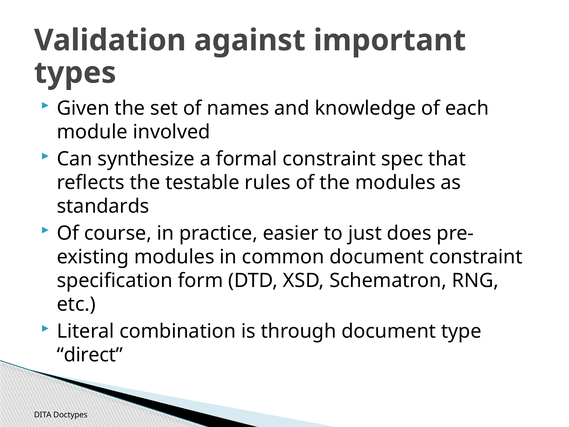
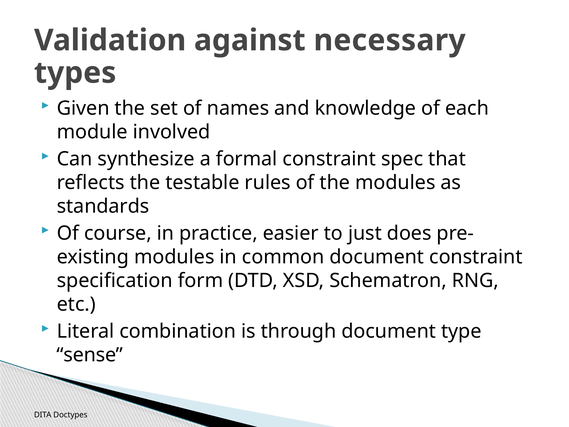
important: important -> necessary
direct: direct -> sense
